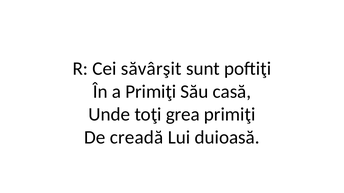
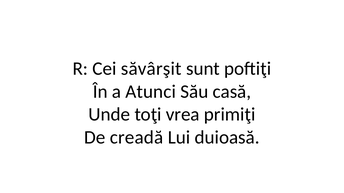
a Primiţi: Primiţi -> Atunci
grea: grea -> vrea
